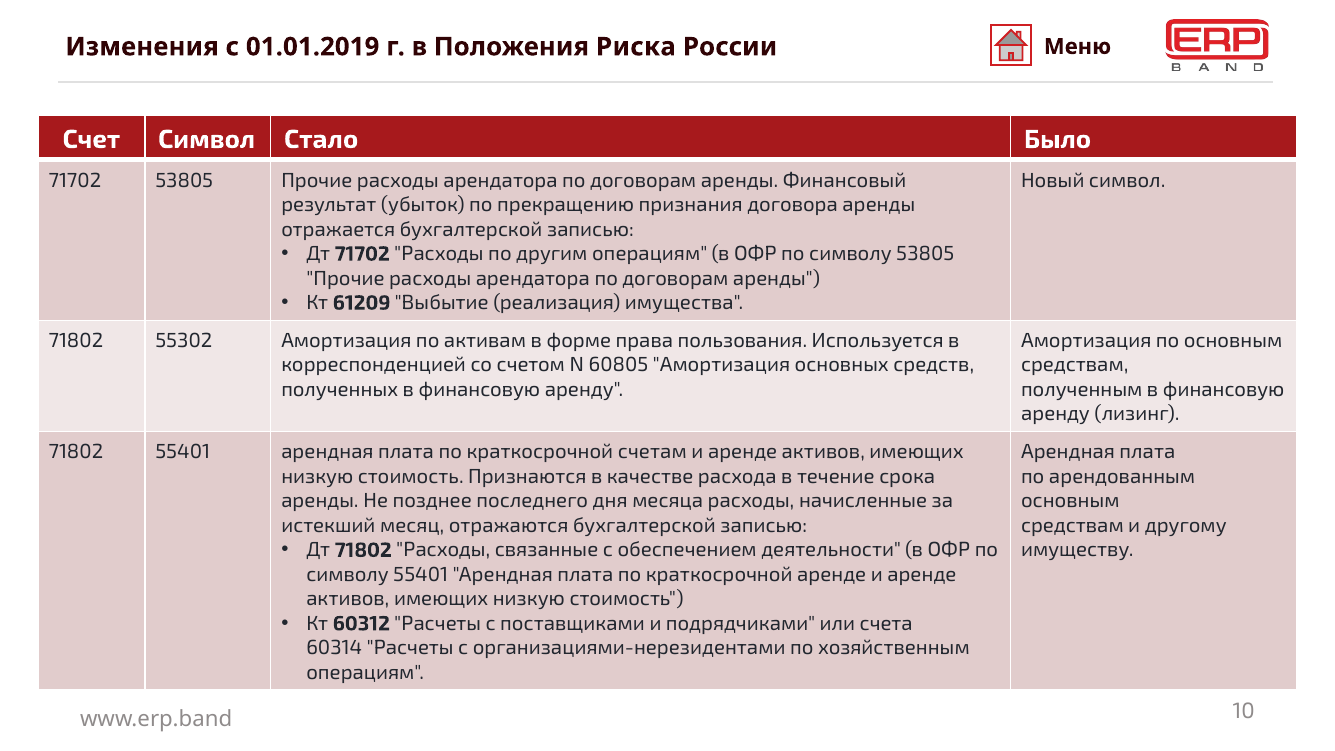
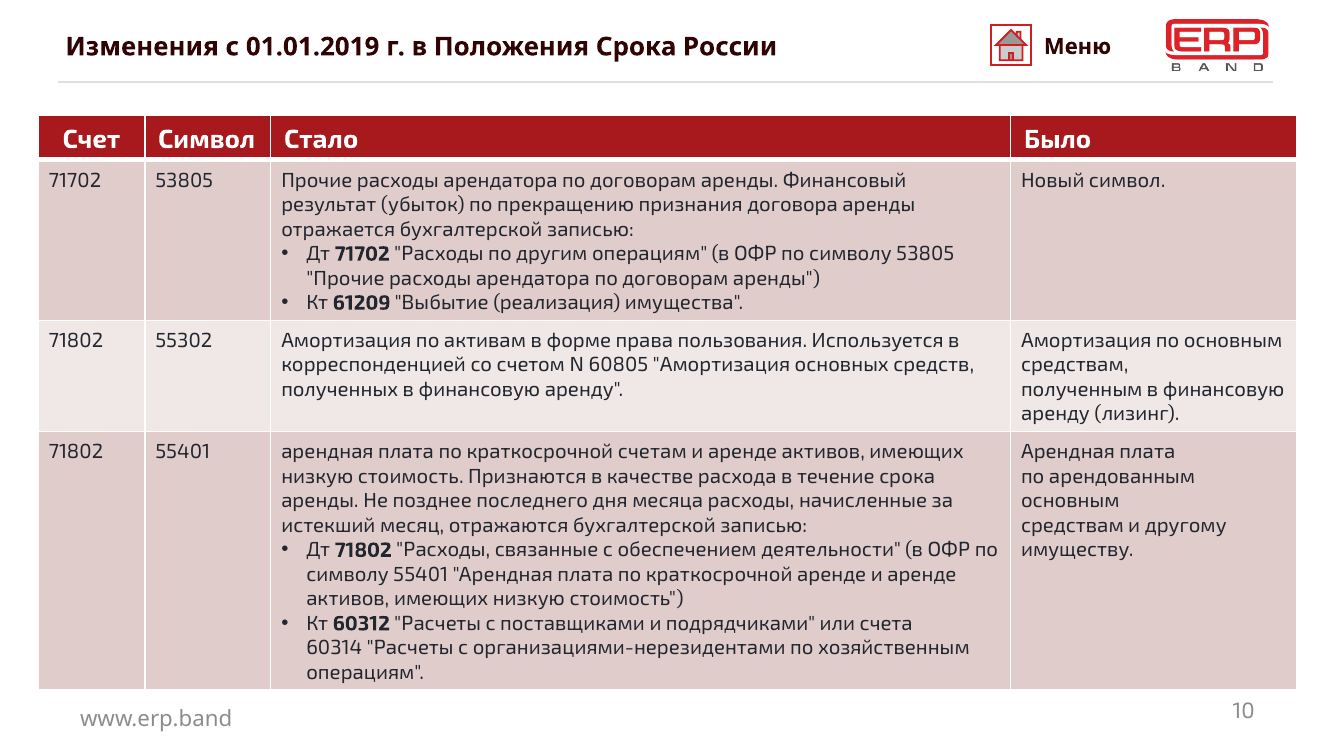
Положения Риска: Риска -> Срока
